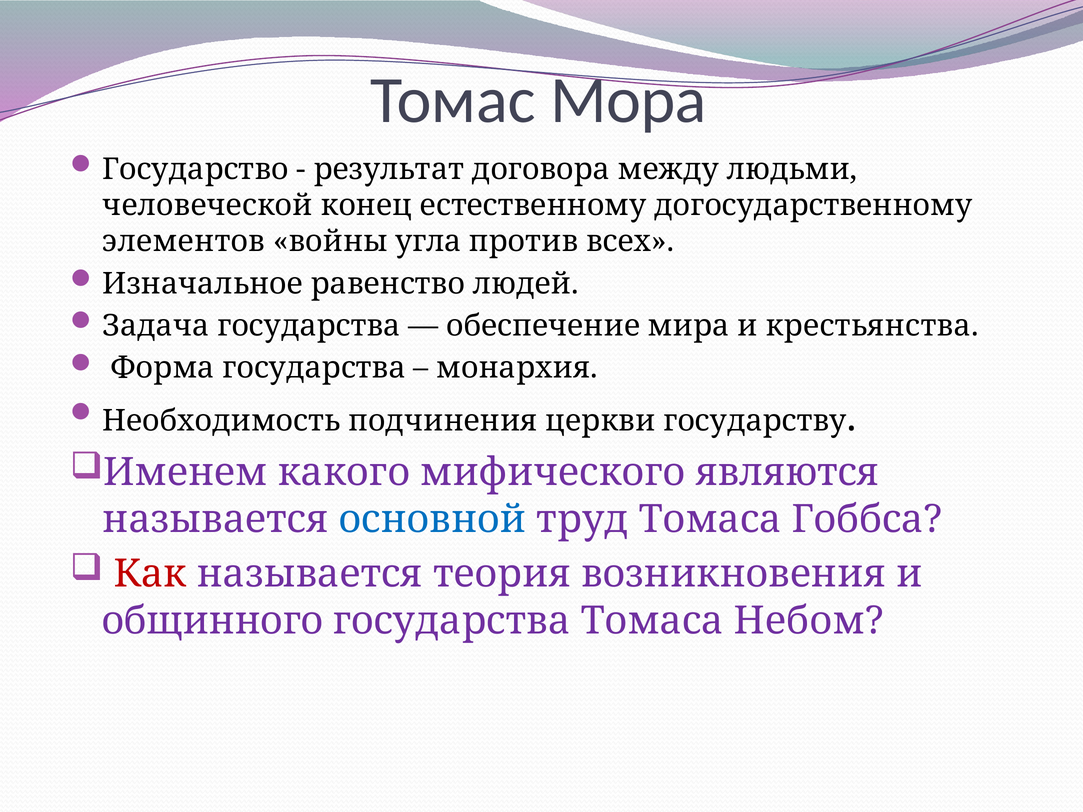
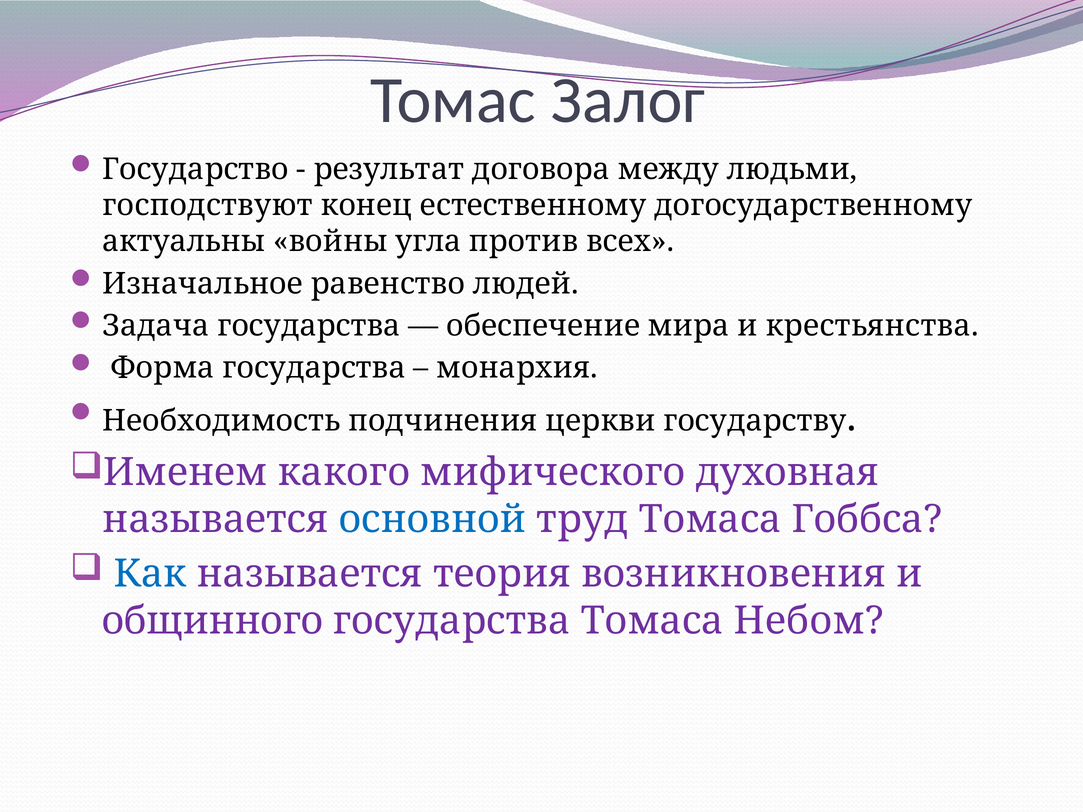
Мора: Мора -> Залог
человеческой: человеческой -> господствуют
элементов: элементов -> актуальны
являются: являются -> духовная
Как colour: red -> blue
